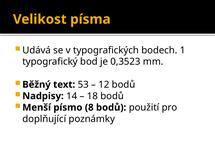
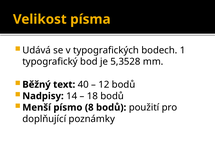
0,3523: 0,3523 -> 5,3528
53: 53 -> 40
